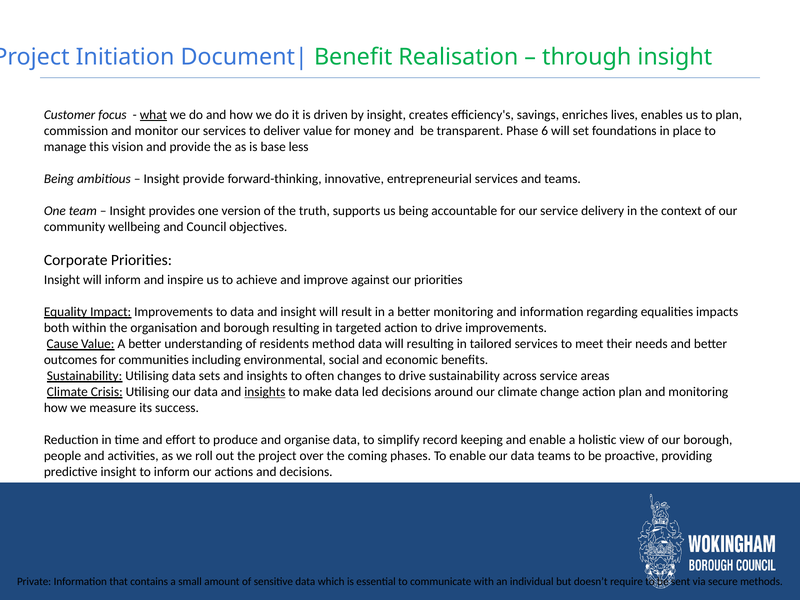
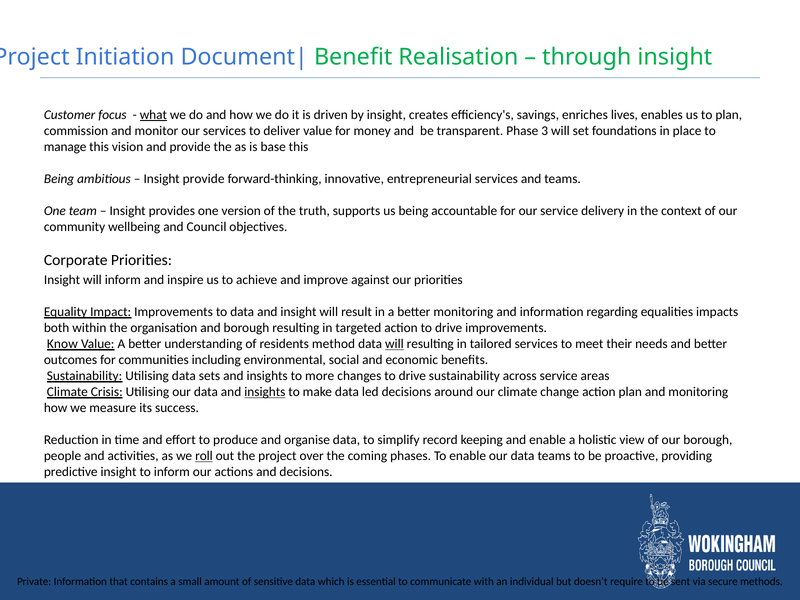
6: 6 -> 3
base less: less -> this
Cause: Cause -> Know
will at (394, 344) underline: none -> present
often: often -> more
roll underline: none -> present
